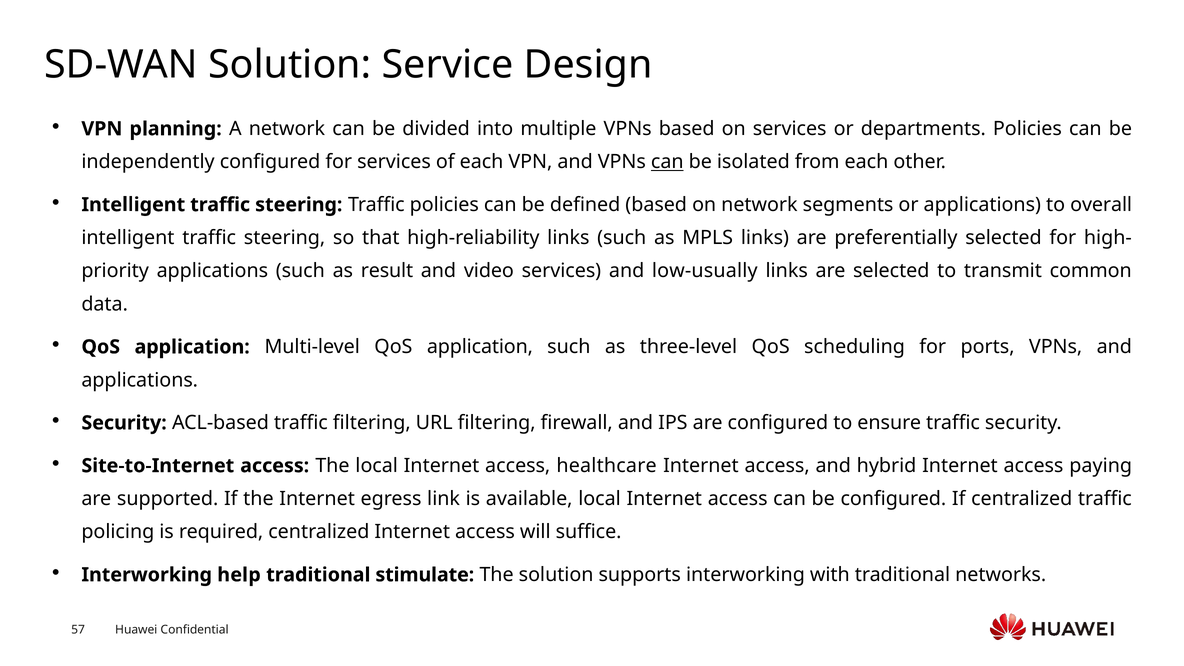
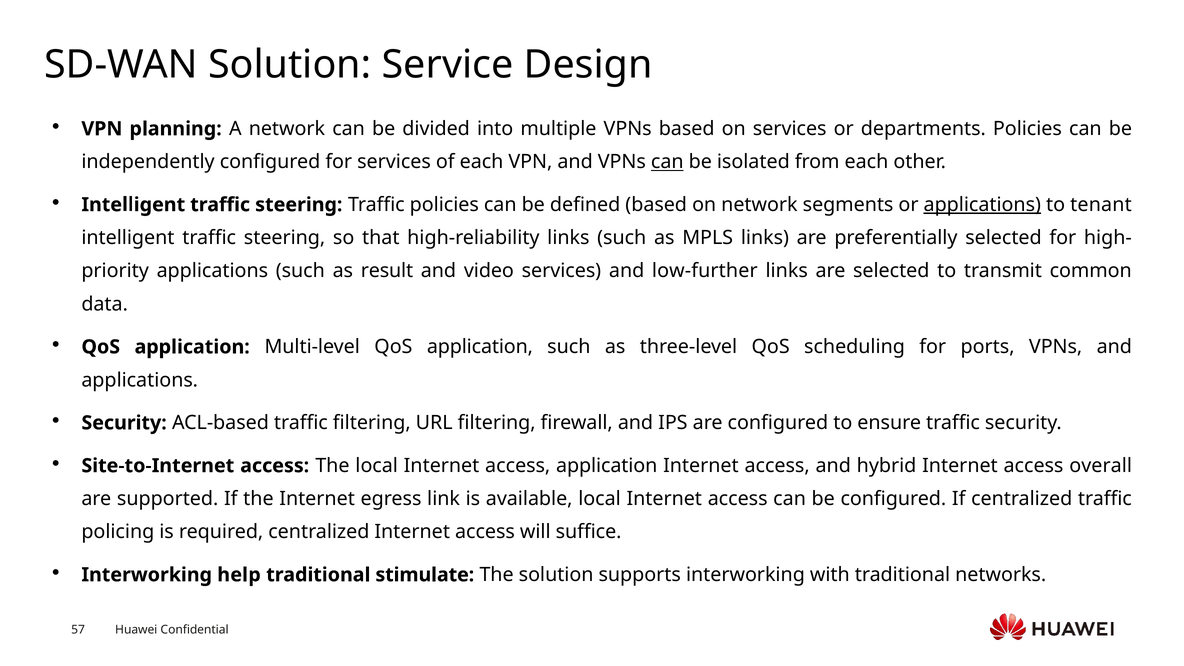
applications at (982, 205) underline: none -> present
overall: overall -> tenant
low-usually: low-usually -> low-further
access healthcare: healthcare -> application
paying: paying -> overall
